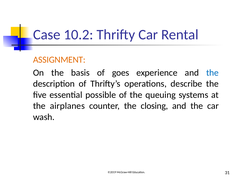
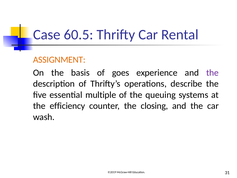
10.2: 10.2 -> 60.5
the at (212, 73) colour: blue -> purple
possible: possible -> multiple
airplanes: airplanes -> efficiency
